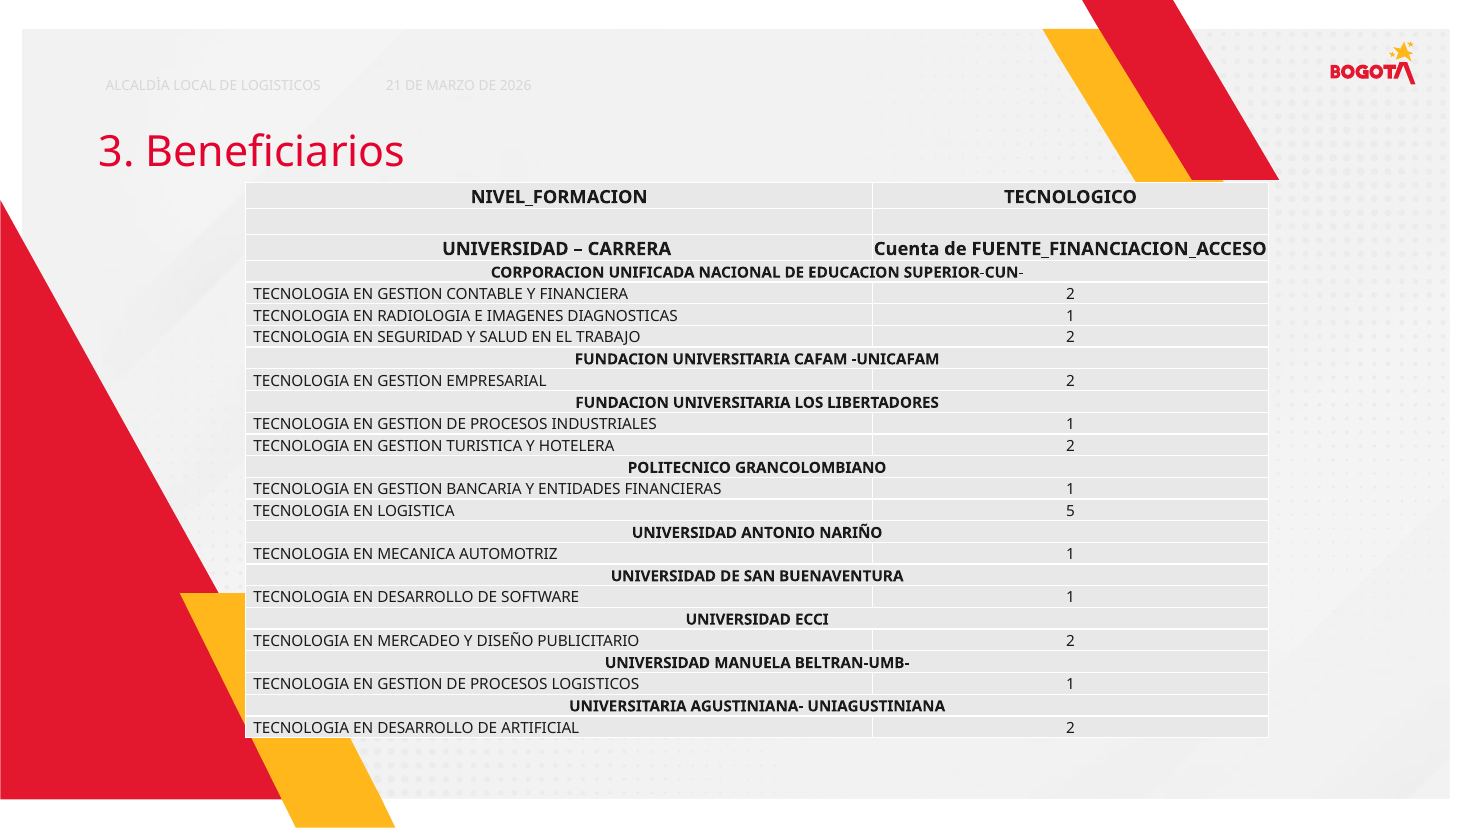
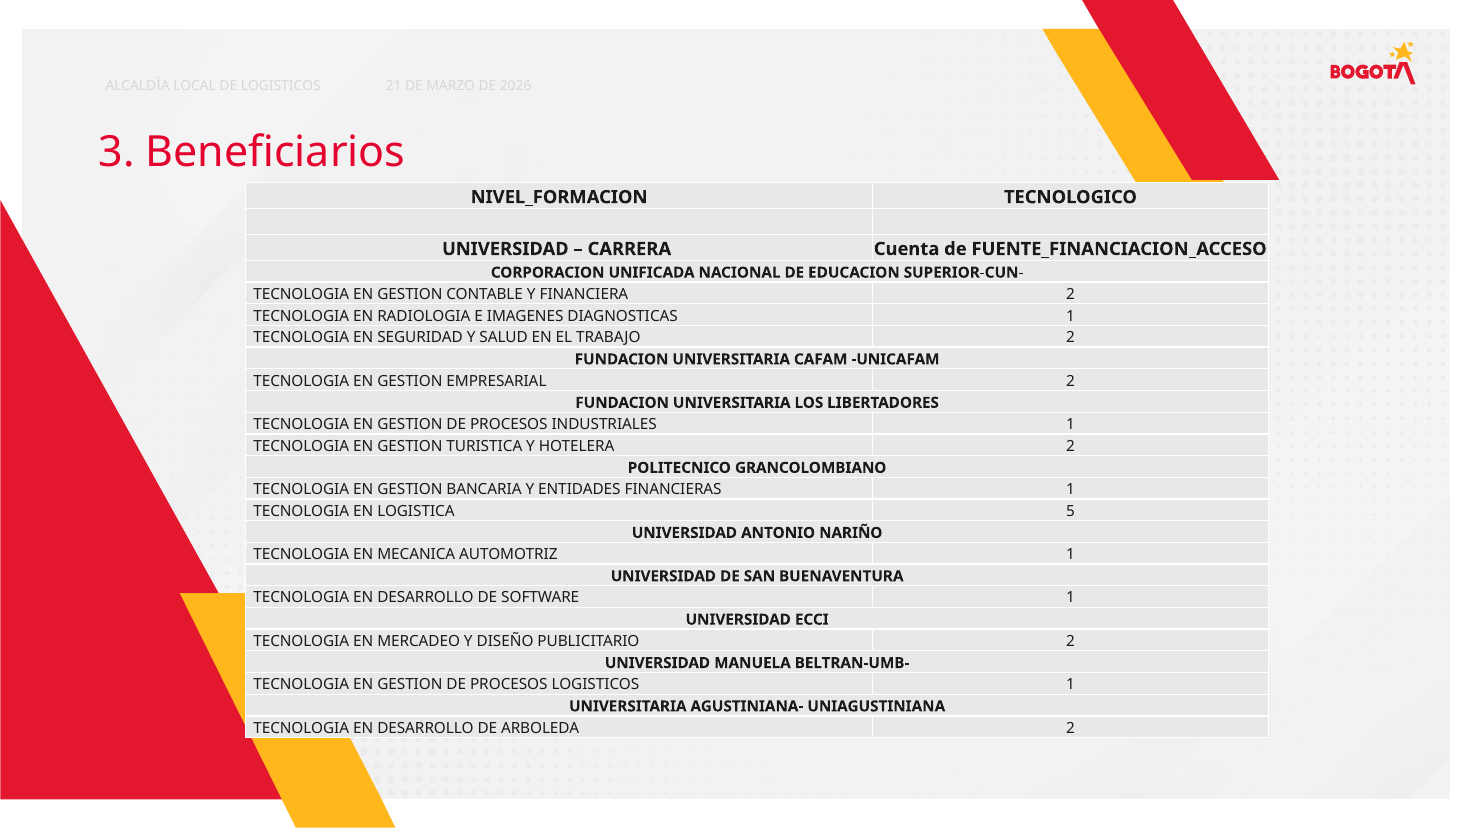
ARTIFICIAL: ARTIFICIAL -> ARBOLEDA
